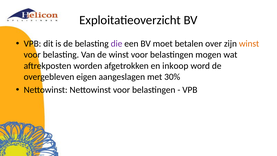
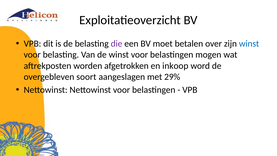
winst at (249, 44) colour: orange -> blue
eigen: eigen -> soort
30%: 30% -> 29%
